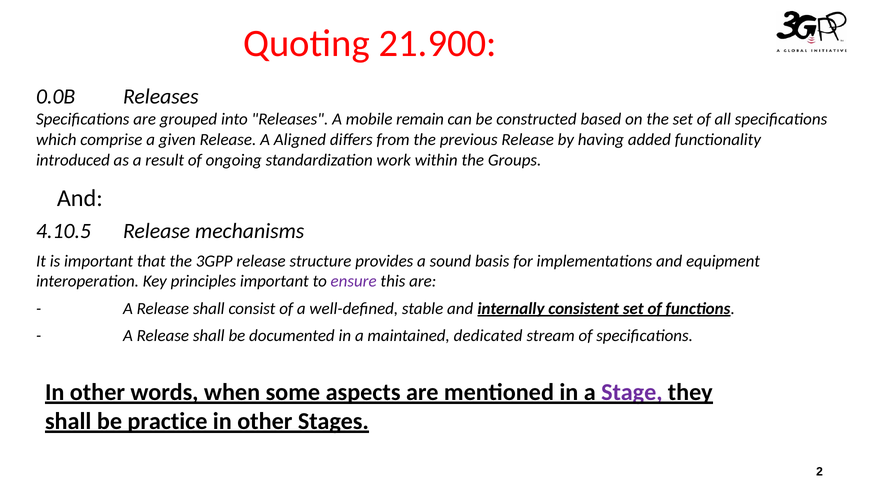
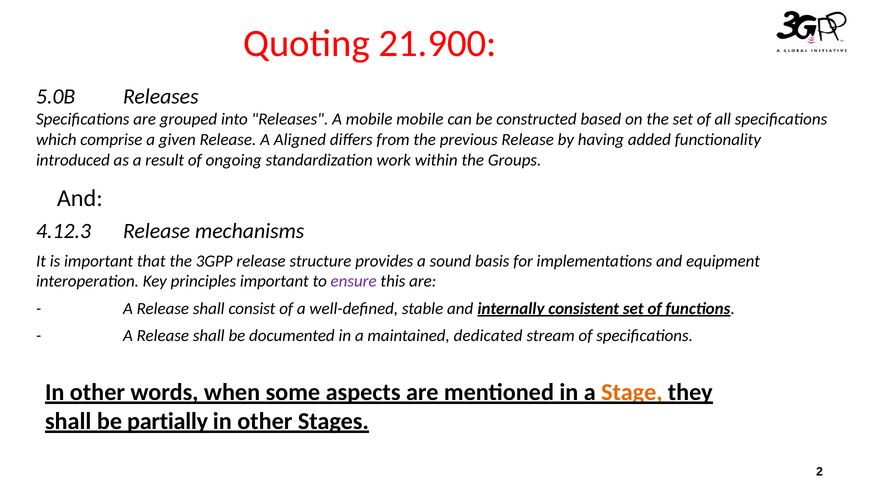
0.0B: 0.0B -> 5.0B
mobile remain: remain -> mobile
4.10.5: 4.10.5 -> 4.12.3
Stage colour: purple -> orange
practice: practice -> partially
